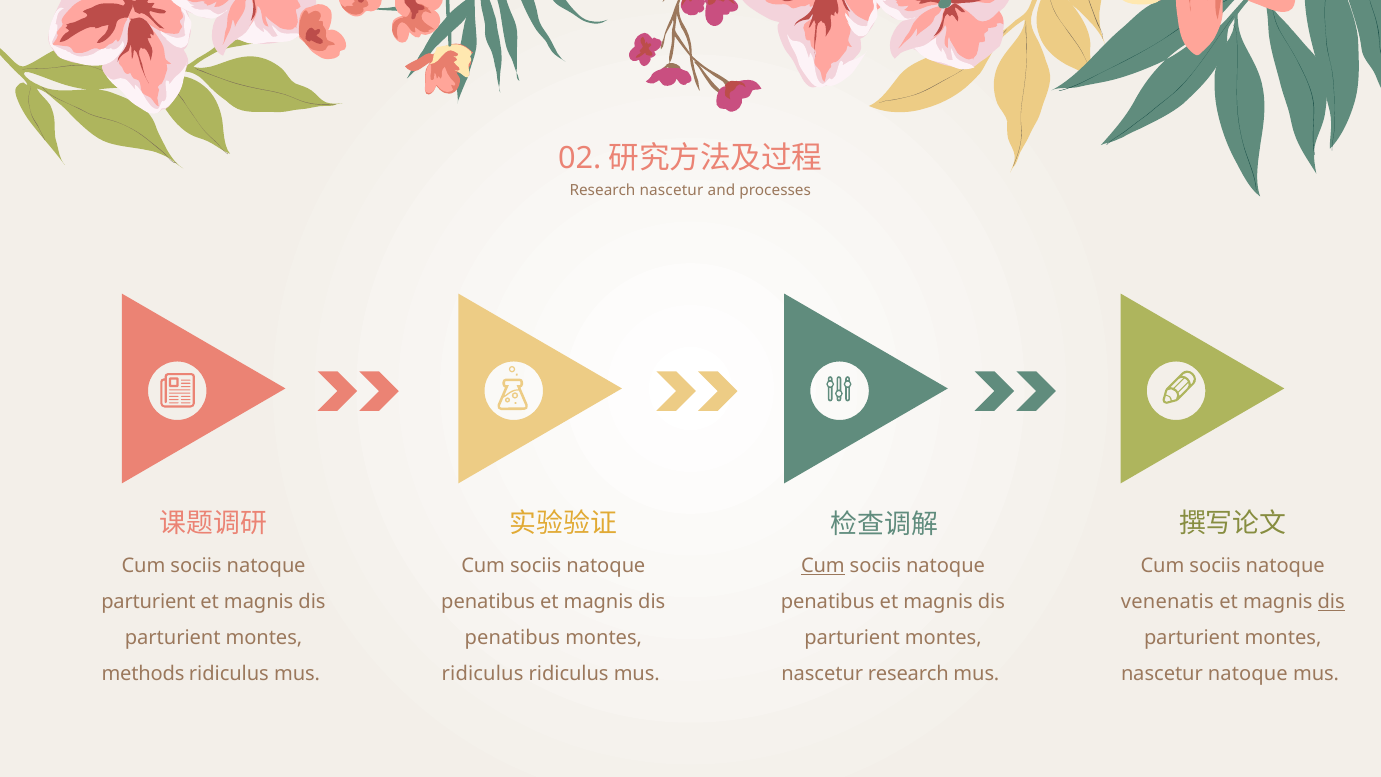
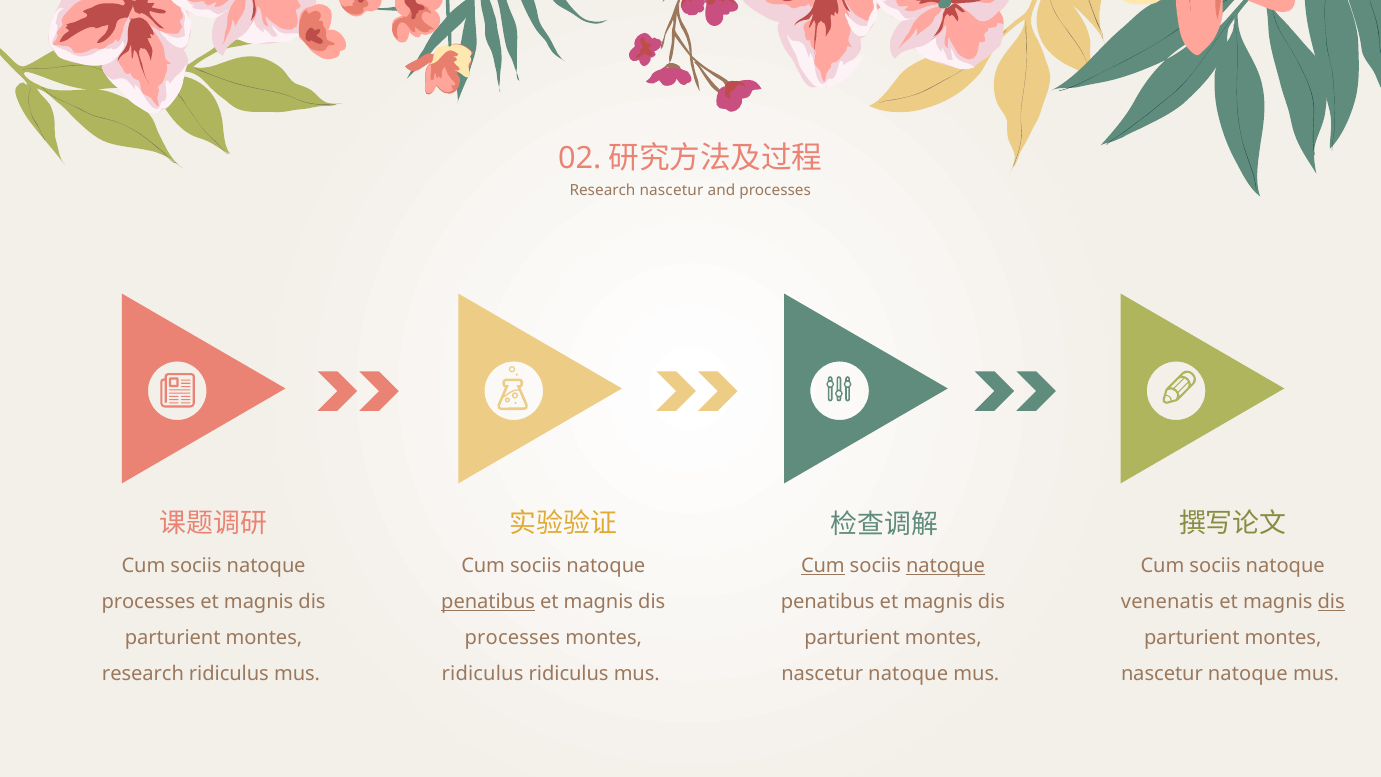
natoque at (946, 565) underline: none -> present
parturient at (148, 602): parturient -> processes
penatibus at (488, 602) underline: none -> present
penatibus at (512, 638): penatibus -> processes
methods at (143, 674): methods -> research
research at (908, 674): research -> natoque
